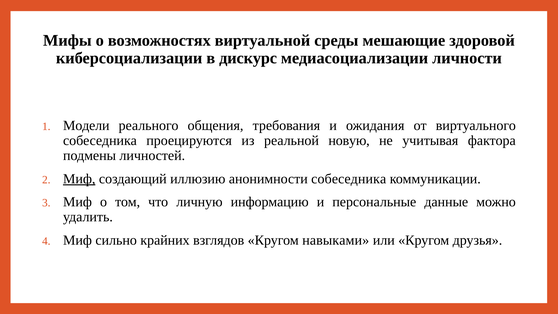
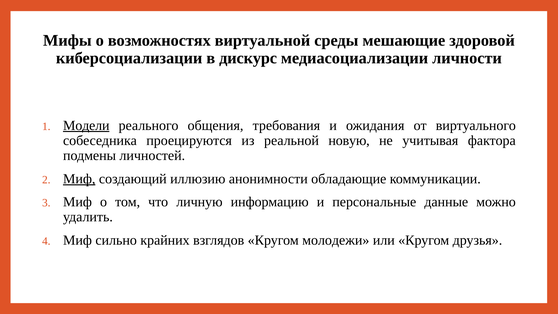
Модели underline: none -> present
анонимности собеседника: собеседника -> обладающие
навыками: навыками -> молодежи
